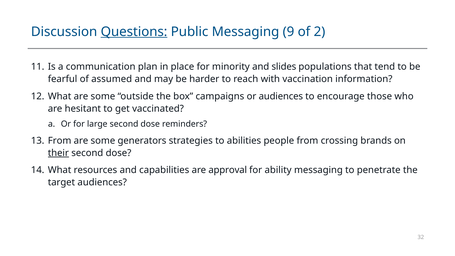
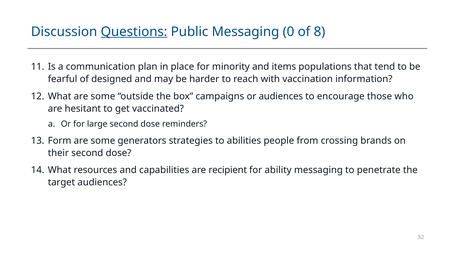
9: 9 -> 0
2: 2 -> 8
slides: slides -> items
assumed: assumed -> designed
From at (60, 141): From -> Form
their underline: present -> none
approval: approval -> recipient
